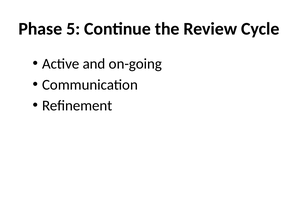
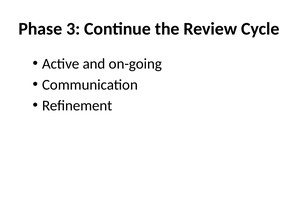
5: 5 -> 3
